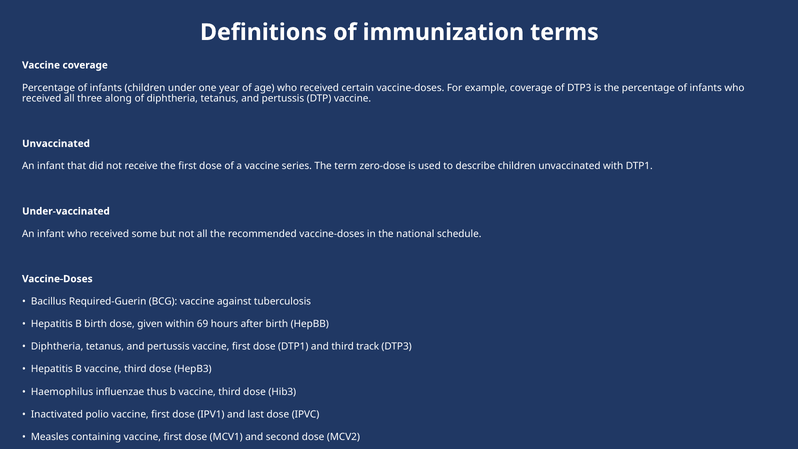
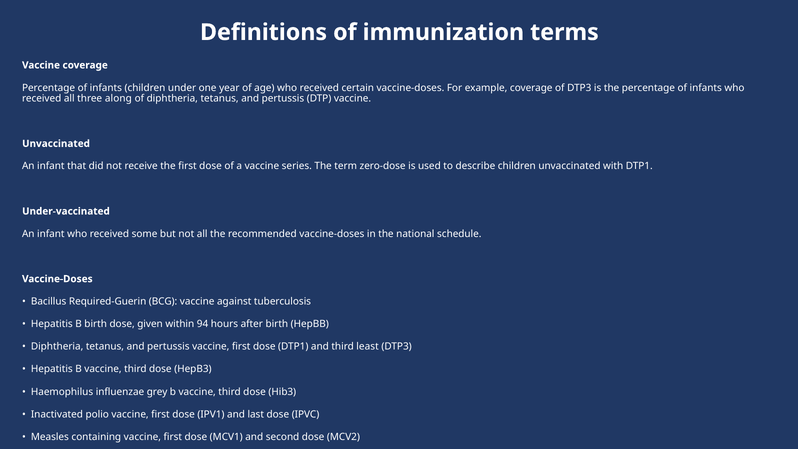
69: 69 -> 94
track: track -> least
thus: thus -> grey
